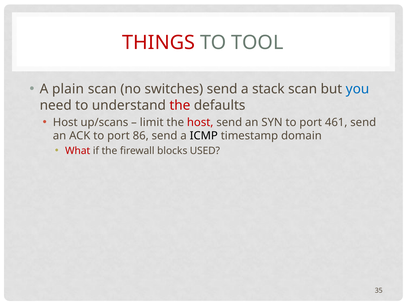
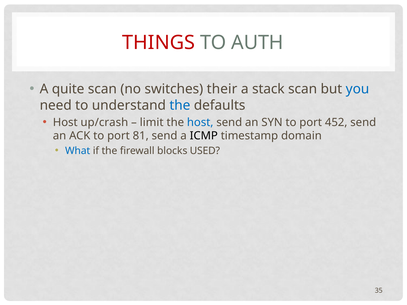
TOOL: TOOL -> AUTH
plain: plain -> quite
switches send: send -> their
the at (180, 105) colour: red -> blue
up/scans: up/scans -> up/crash
host at (200, 122) colour: red -> blue
461: 461 -> 452
86: 86 -> 81
What colour: red -> blue
